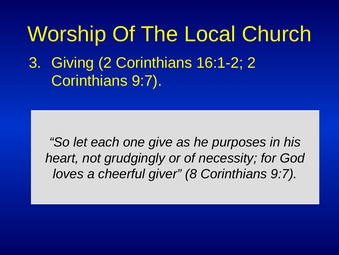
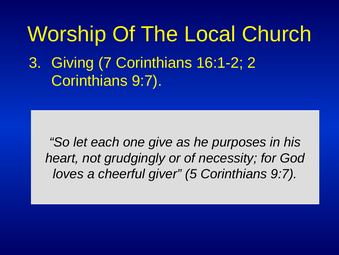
Giving 2: 2 -> 7
8: 8 -> 5
